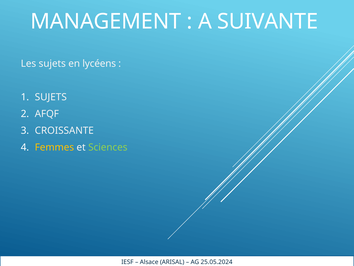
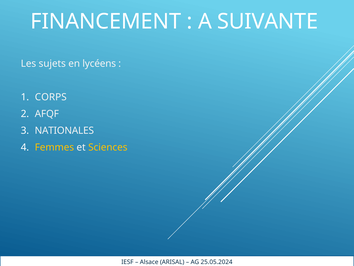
MANAGEMENT: MANAGEMENT -> FINANCEMENT
SUJETS at (51, 97): SUJETS -> CORPS
CROISSANTE: CROISSANTE -> NATIONALES
Sciences colour: light green -> yellow
